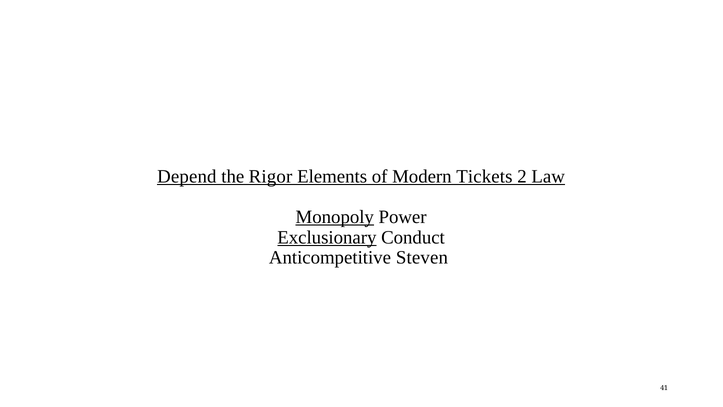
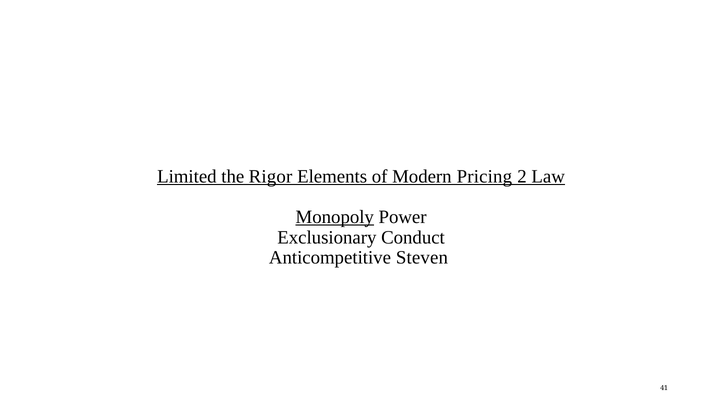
Depend: Depend -> Limited
Tickets: Tickets -> Pricing
Exclusionary underline: present -> none
